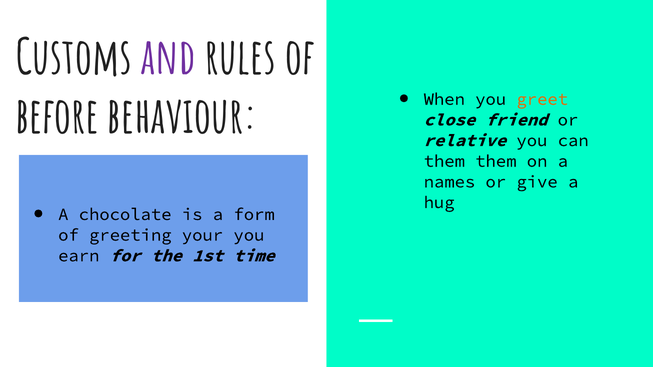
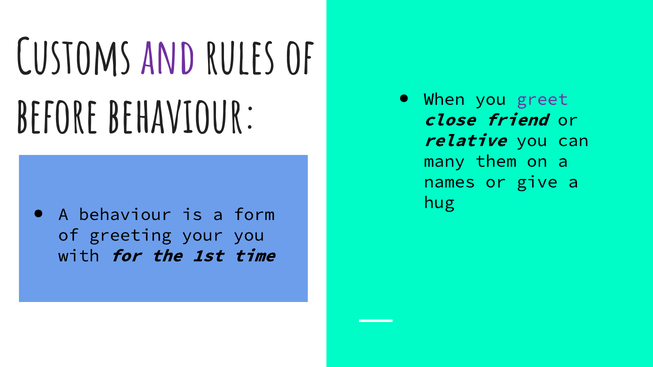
greet colour: orange -> purple
them at (444, 161): them -> many
A chocolate: chocolate -> behaviour
earn: earn -> with
